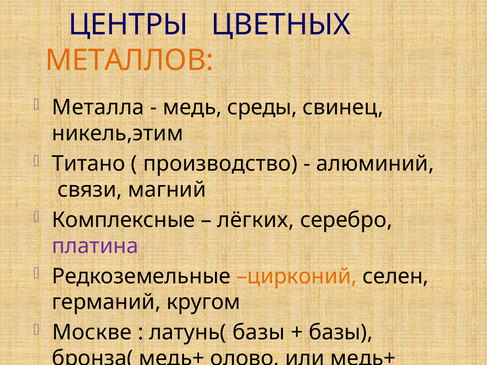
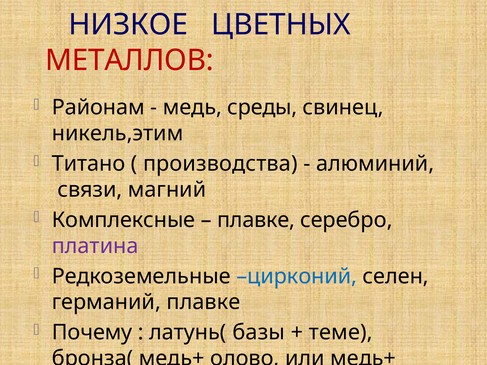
ЦЕНТРЫ: ЦЕНТРЫ -> НИЗКОЕ
МЕТАЛЛОВ colour: orange -> red
Металла: Металла -> Районам
производство: производство -> производства
лёгких at (256, 220): лёгких -> плавке
цирконий colour: orange -> blue
германий кругом: кругом -> плавке
Москве: Москве -> Почему
базы at (341, 333): базы -> теме
